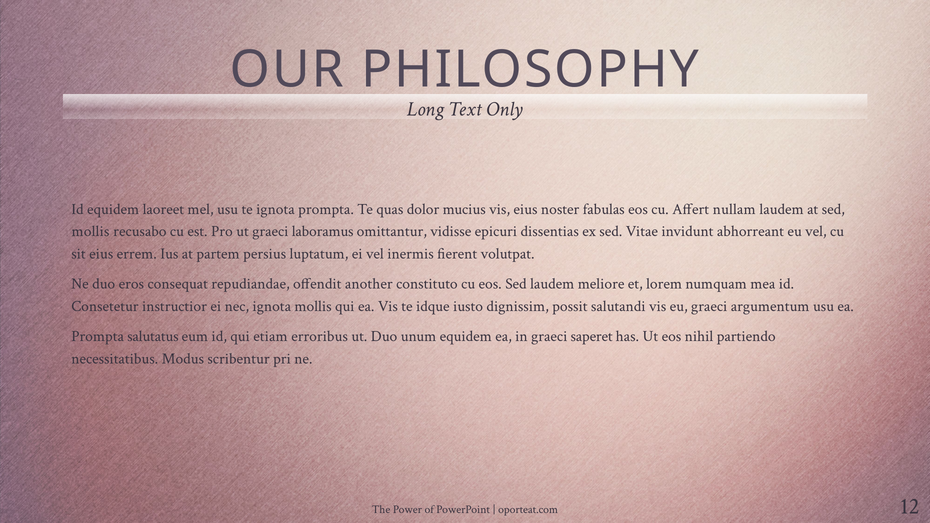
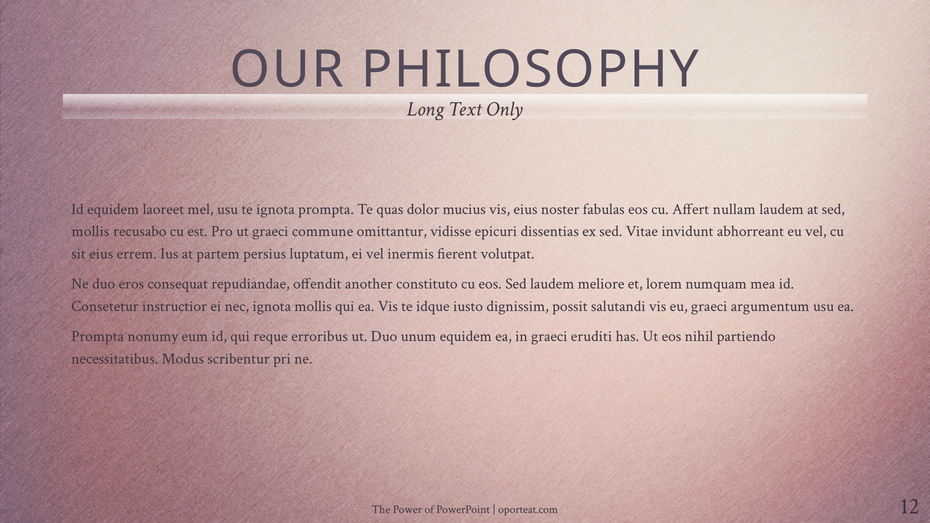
laboramus: laboramus -> commune
salutatus: salutatus -> nonumy
etiam: etiam -> reque
saperet: saperet -> eruditi
